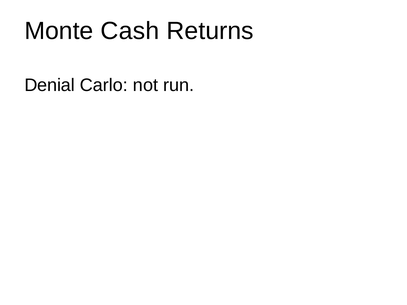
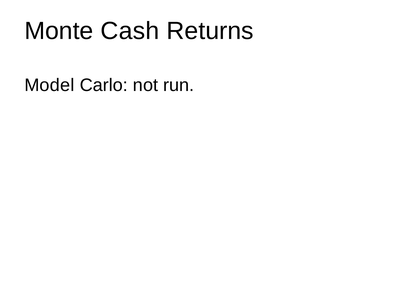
Denial: Denial -> Model
